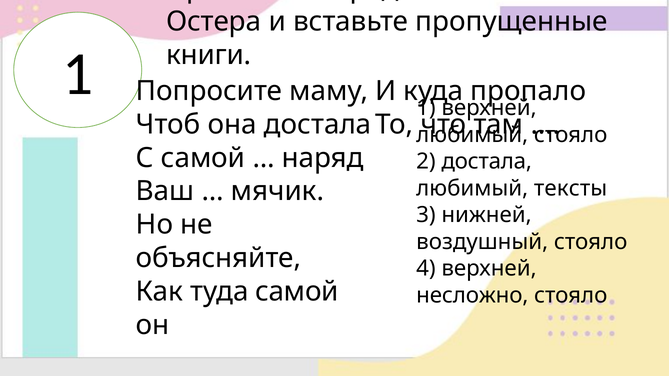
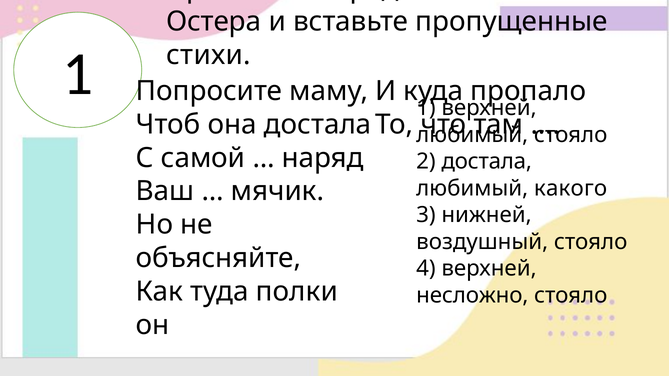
книги: книги -> стихи
тексты: тексты -> какого
туда самой: самой -> полки
